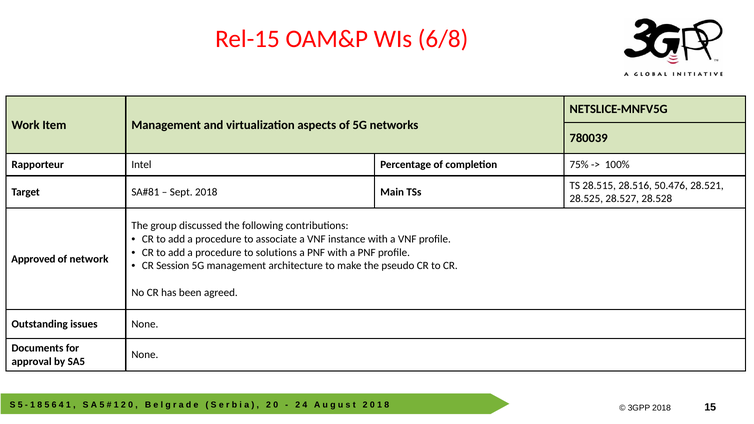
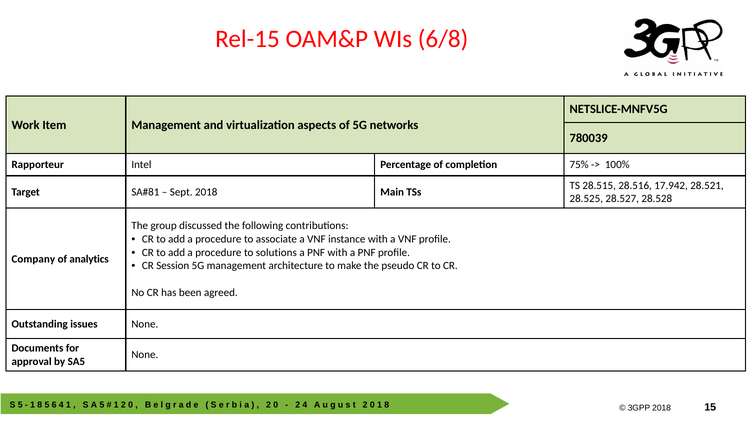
50.476: 50.476 -> 17.942
Approved: Approved -> Company
network: network -> analytics
